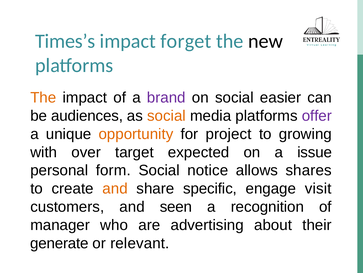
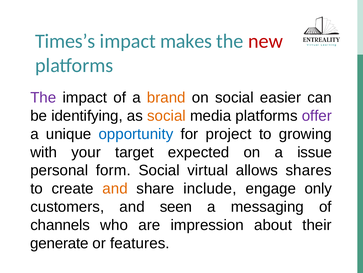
forget: forget -> makes
new colour: black -> red
The at (43, 97) colour: orange -> purple
brand colour: purple -> orange
audiences: audiences -> identifying
opportunity colour: orange -> blue
over: over -> your
notice: notice -> virtual
specific: specific -> include
visit: visit -> only
recognition: recognition -> messaging
manager: manager -> channels
advertising: advertising -> impression
relevant: relevant -> features
